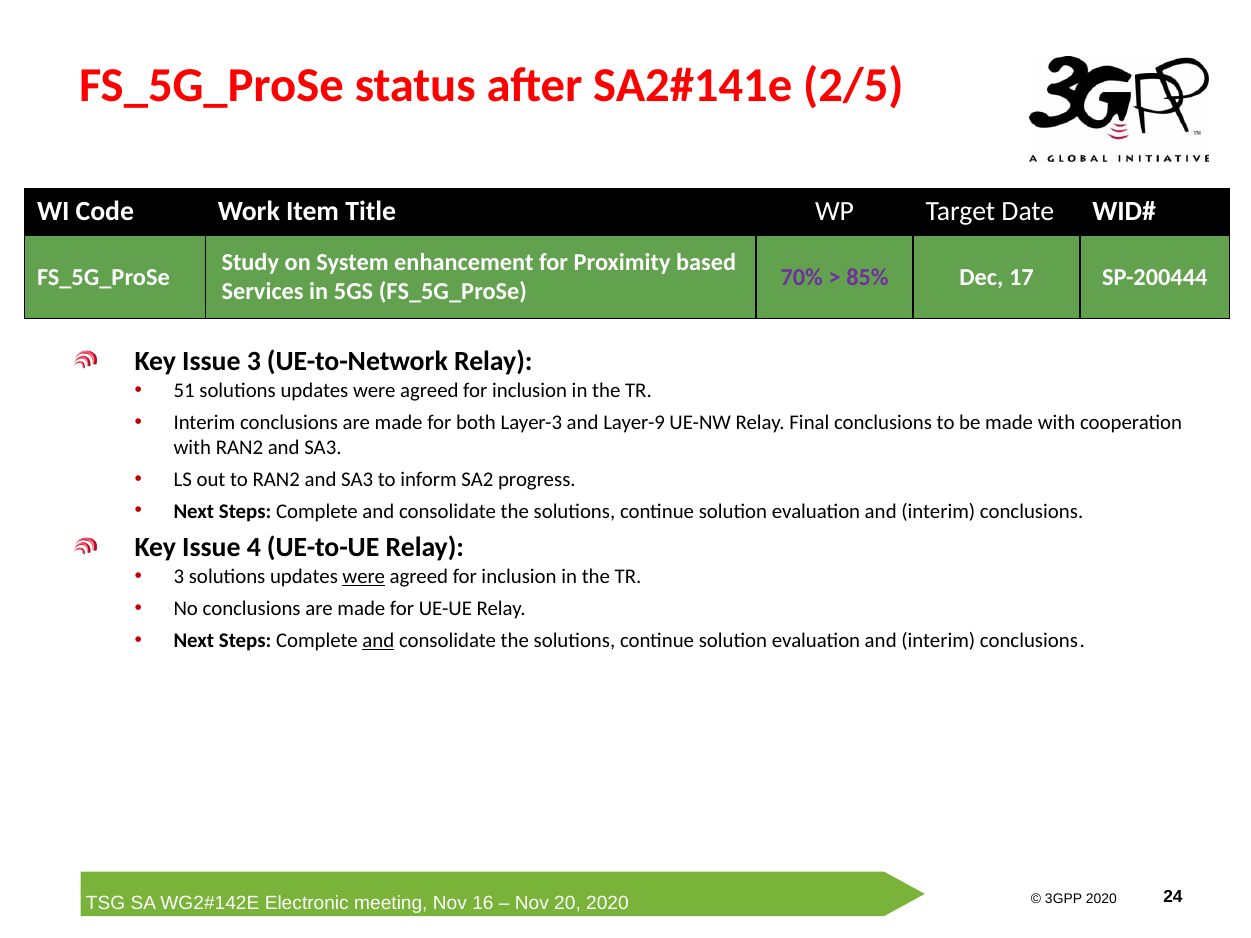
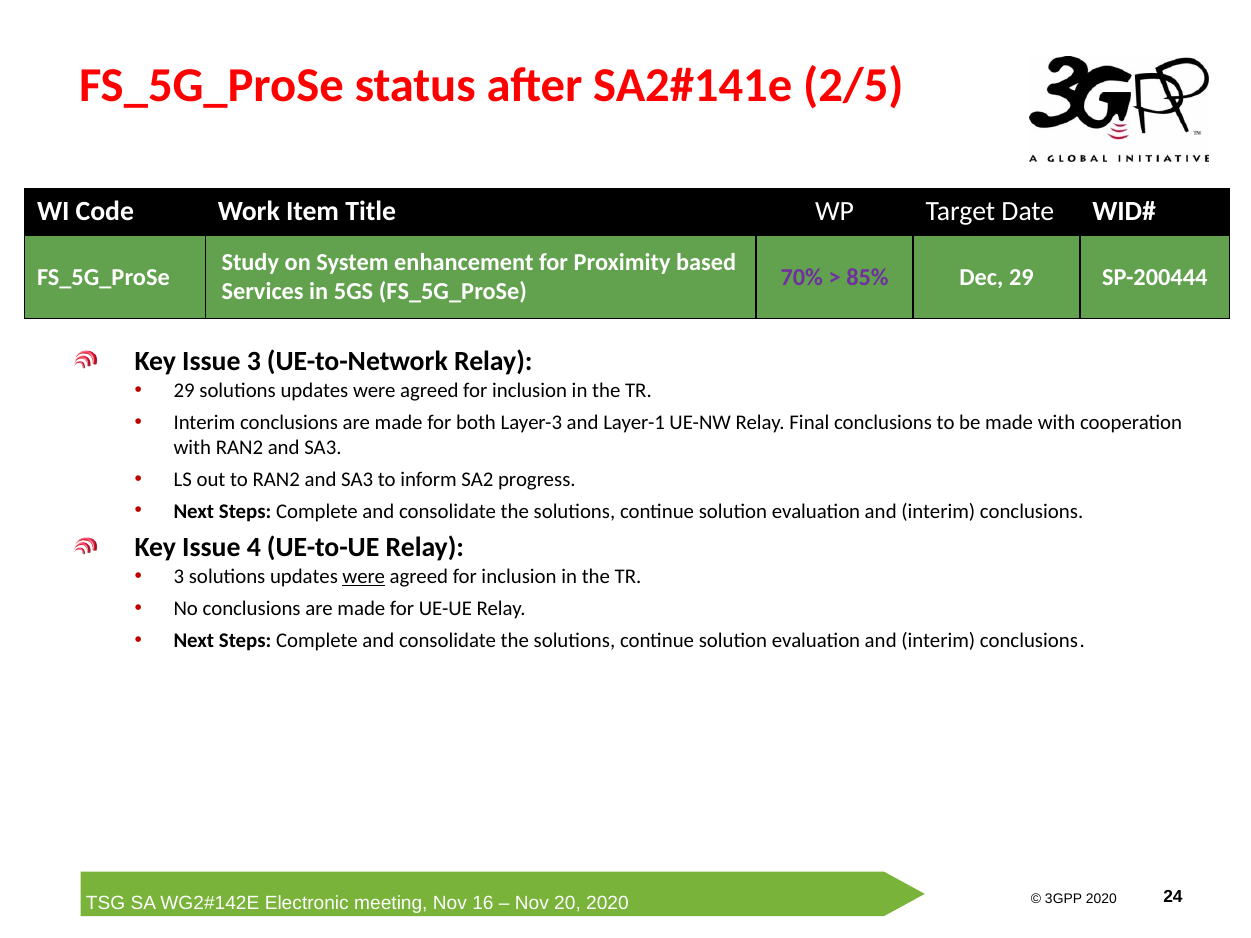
Dec 17: 17 -> 29
51 at (184, 390): 51 -> 29
Layer-9: Layer-9 -> Layer-1
and at (378, 641) underline: present -> none
